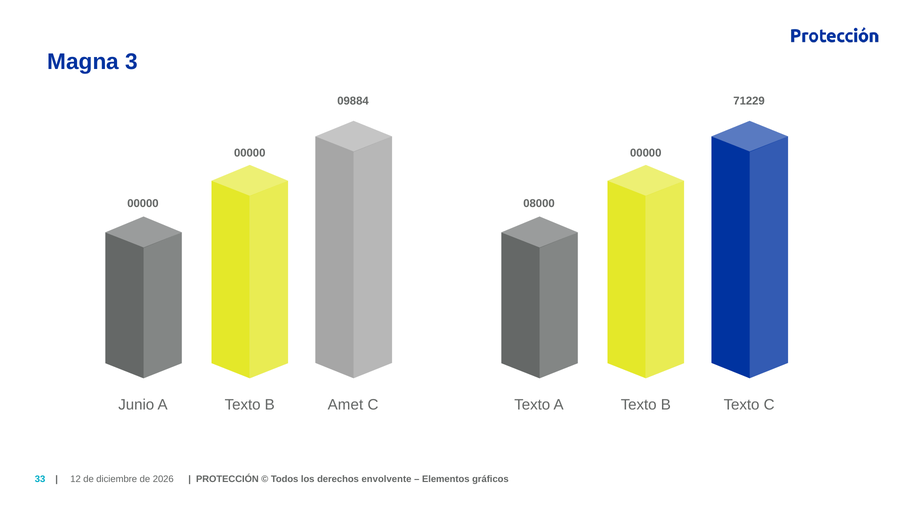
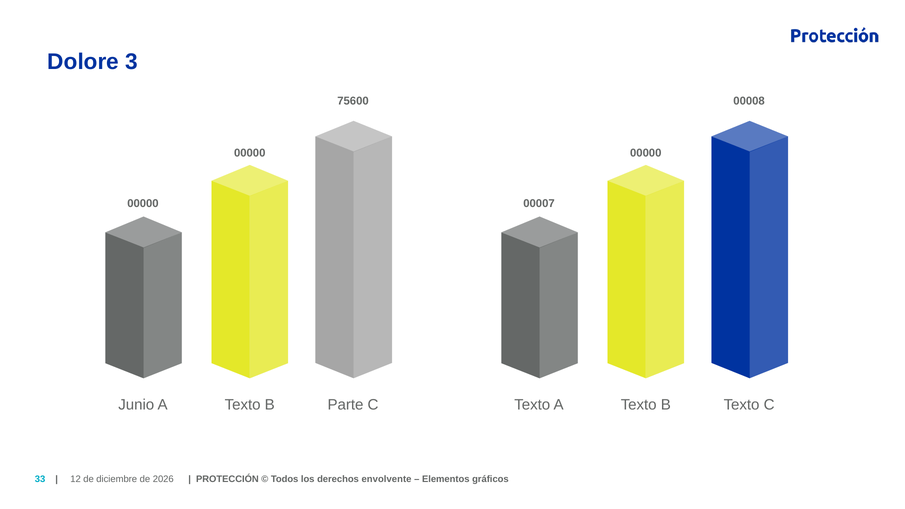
Magna: Magna -> Dolore
09884: 09884 -> 75600
71229: 71229 -> 00008
08000: 08000 -> 00007
Amet: Amet -> Parte
